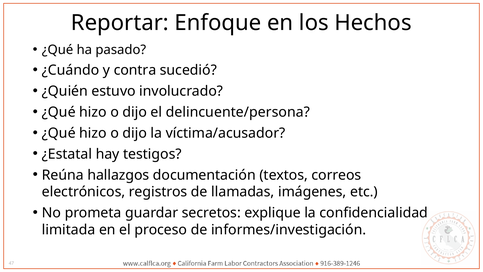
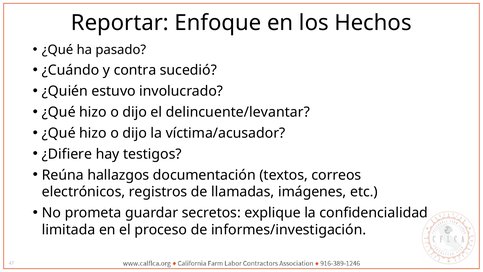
delincuente/persona: delincuente/persona -> delincuente/levantar
¿Estatal: ¿Estatal -> ¿Difiere
